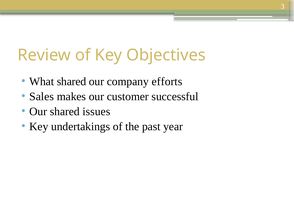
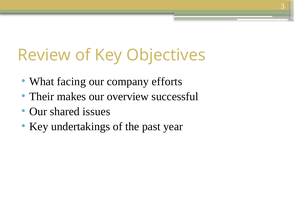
What shared: shared -> facing
Sales: Sales -> Their
customer: customer -> overview
